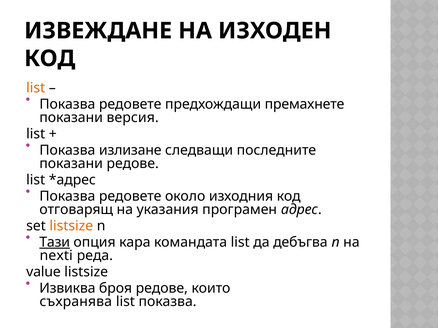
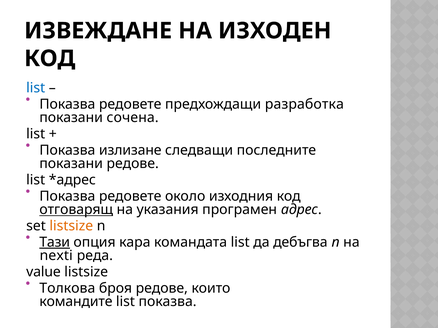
list at (36, 88) colour: orange -> blue
премахнете: премахнете -> разработка
версия: версия -> сочена
отговарящ underline: none -> present
Извиква: Извиква -> Толкова
съхранява: съхранява -> командите
